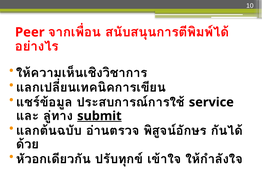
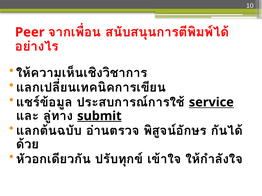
service underline: none -> present
